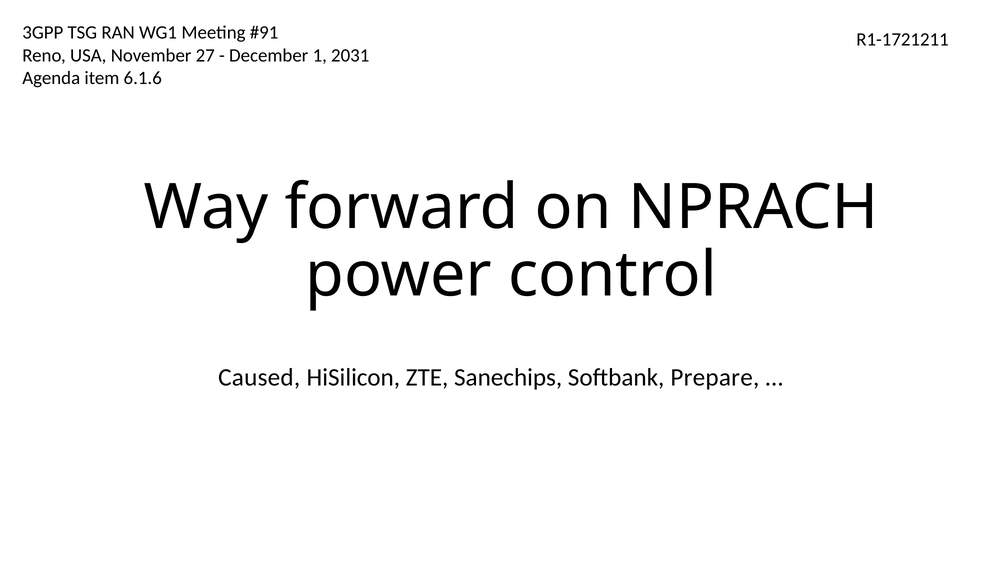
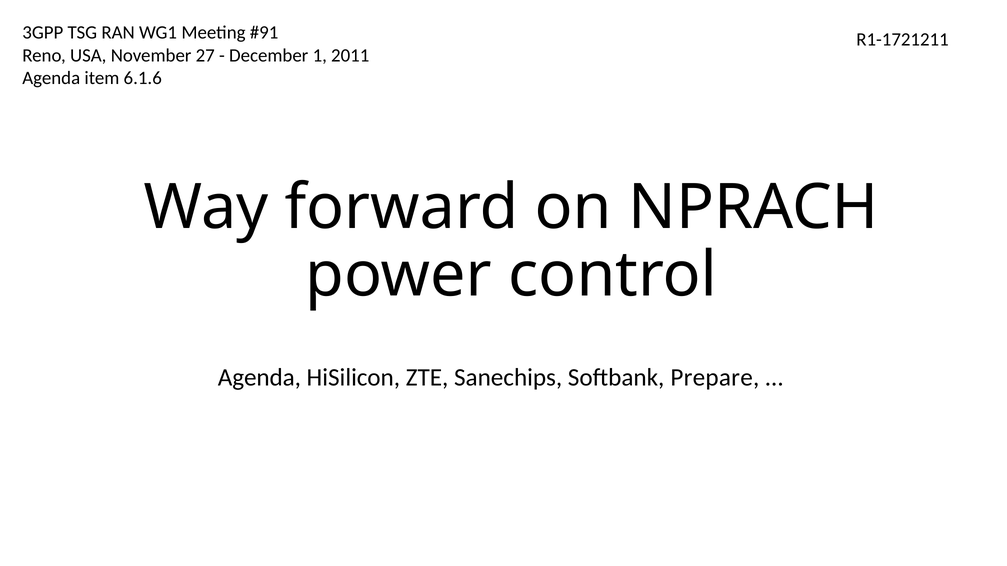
2031: 2031 -> 2011
Caused at (259, 378): Caused -> Agenda
